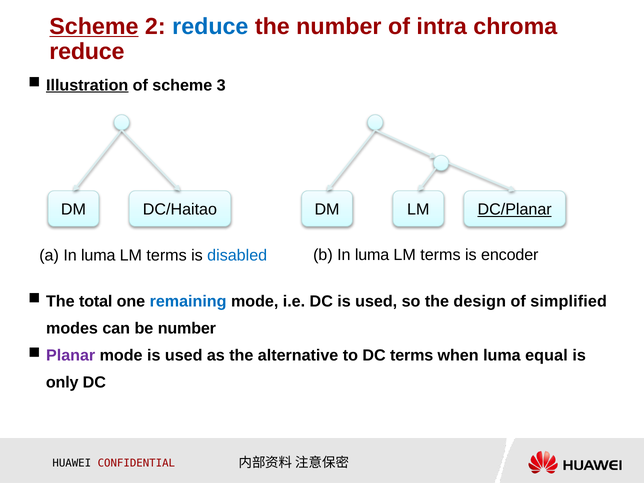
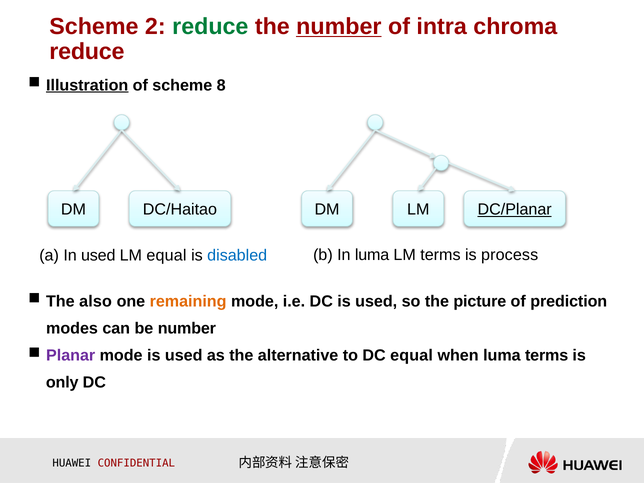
Scheme at (94, 27) underline: present -> none
reduce at (210, 27) colour: blue -> green
number at (339, 27) underline: none -> present
3: 3 -> 8
a In luma: luma -> used
terms at (167, 255): terms -> equal
encoder: encoder -> process
total: total -> also
remaining colour: blue -> orange
design: design -> picture
simplified: simplified -> prediction
DC terms: terms -> equal
luma equal: equal -> terms
